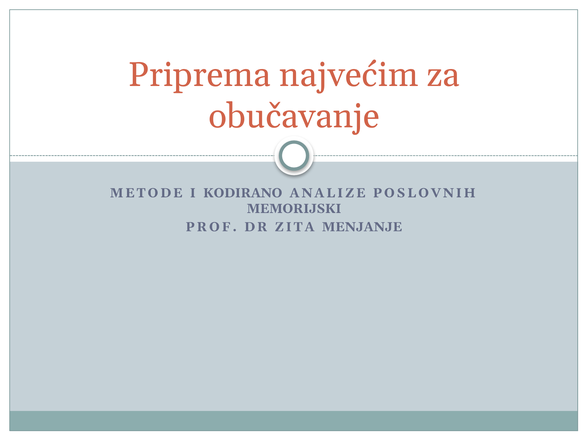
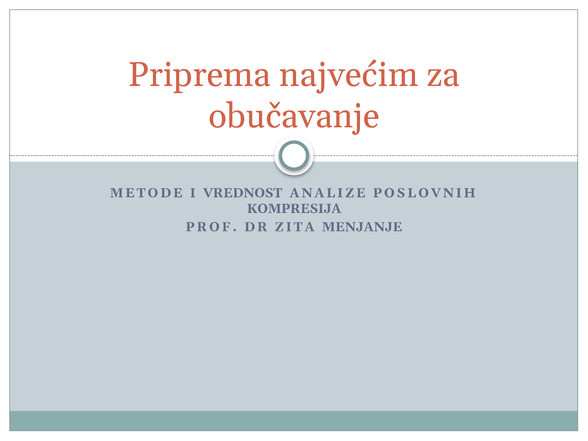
KODIRANO: KODIRANO -> VREDNOST
MEMORIJSKI: MEMORIJSKI -> KOMPRESIJA
